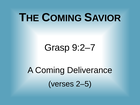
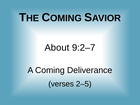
Grasp: Grasp -> About
